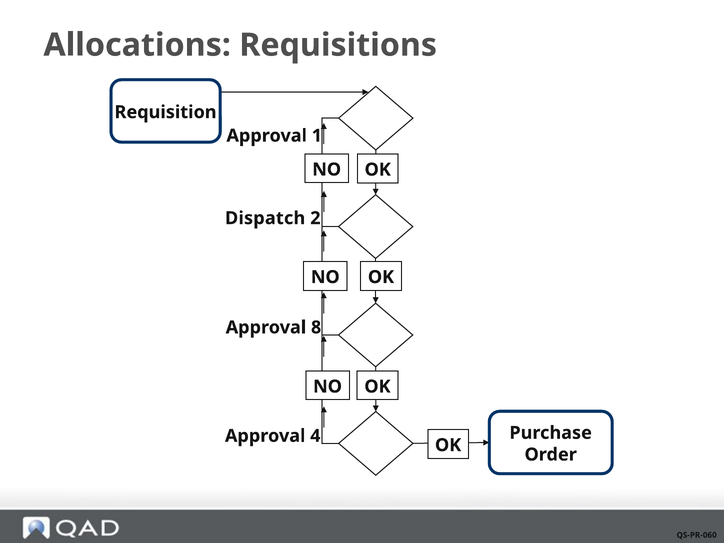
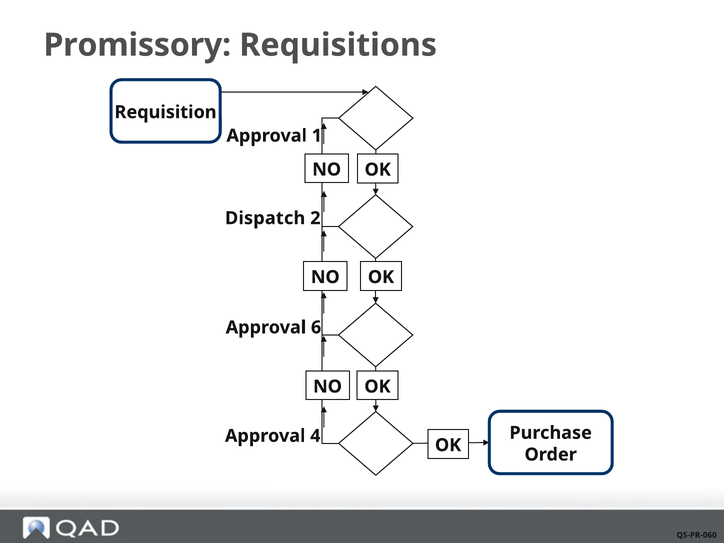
Allocations: Allocations -> Promissory
8: 8 -> 6
